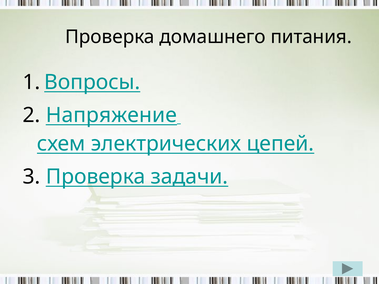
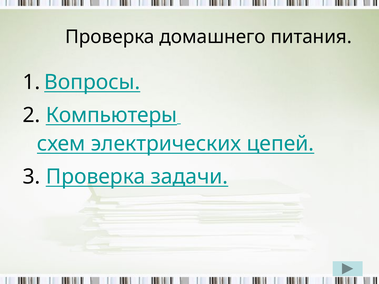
Напряжение: Напряжение -> Компьютеры
